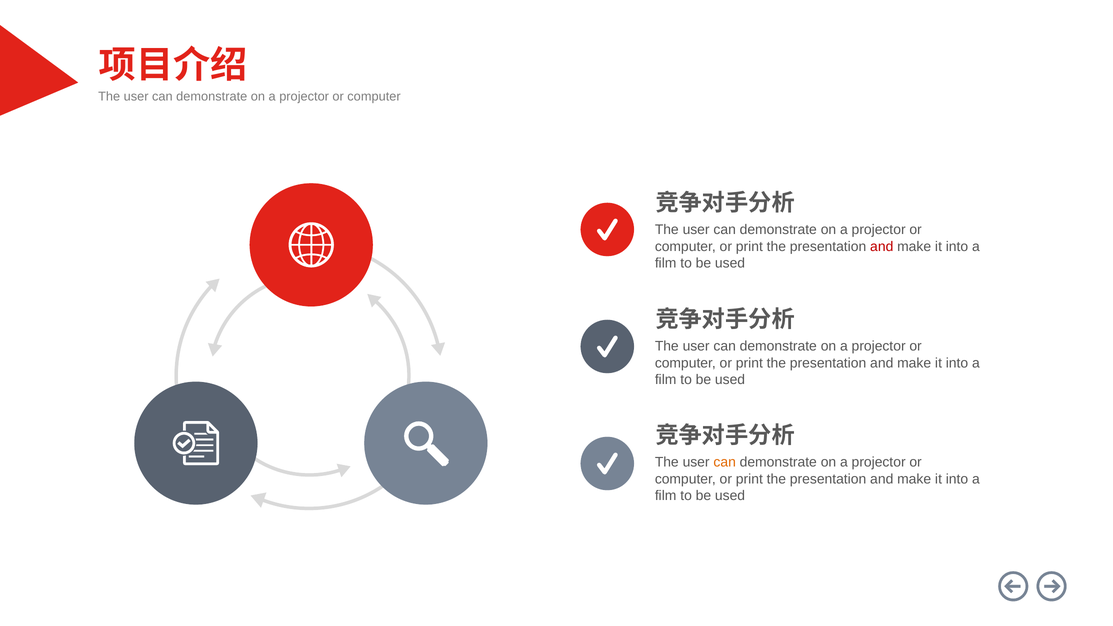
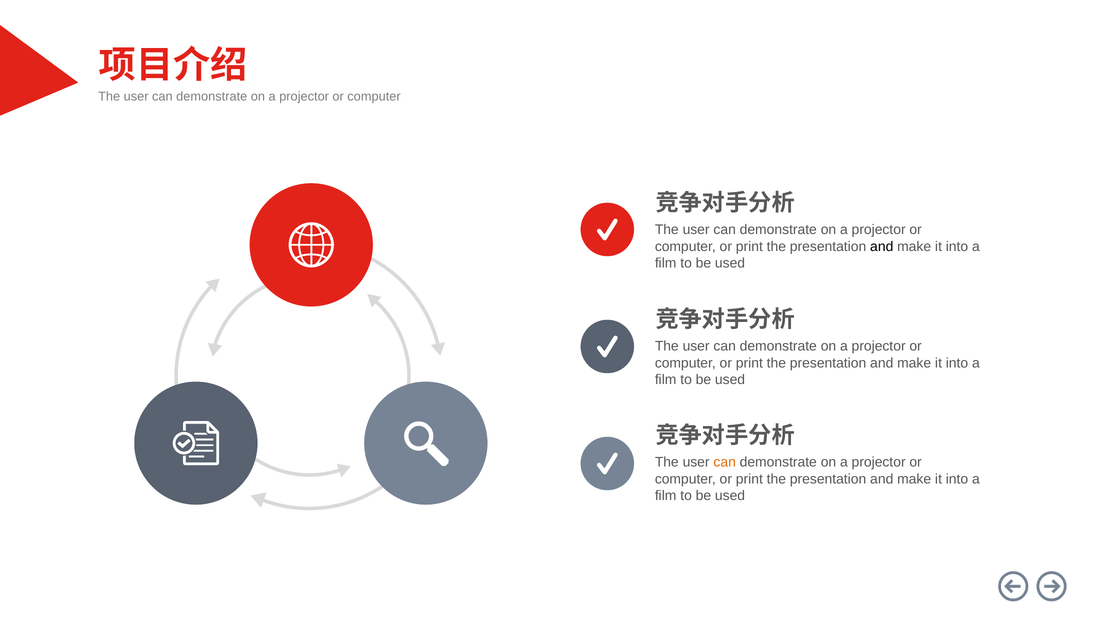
and at (882, 247) colour: red -> black
